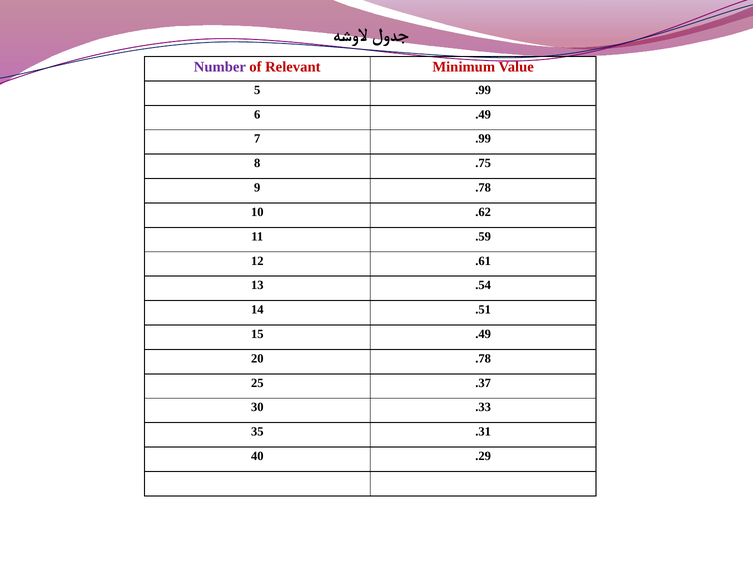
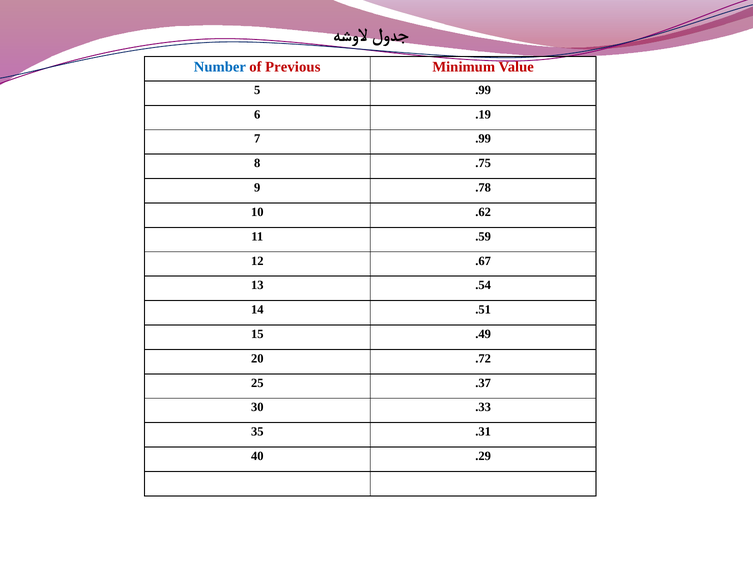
Number colour: purple -> blue
Relevant: Relevant -> Previous
6 .49: .49 -> .19
.61: .61 -> .67
20 .78: .78 -> .72
